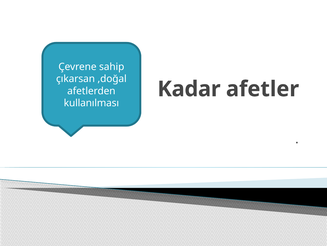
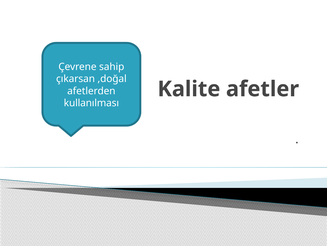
Kadar: Kadar -> Kalite
